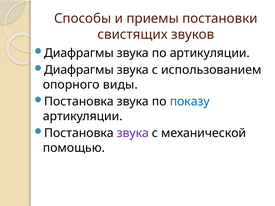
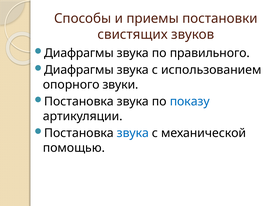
по артикуляции: артикуляции -> правильного
виды: виды -> звуки
звука at (133, 133) colour: purple -> blue
